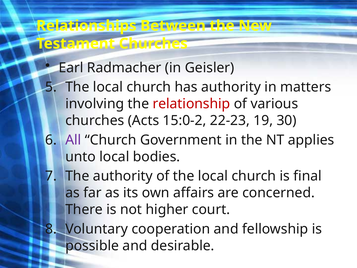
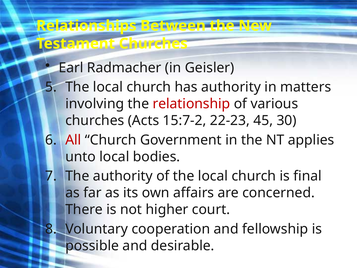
15:0-2: 15:0-2 -> 15:7-2
19: 19 -> 45
All colour: purple -> red
